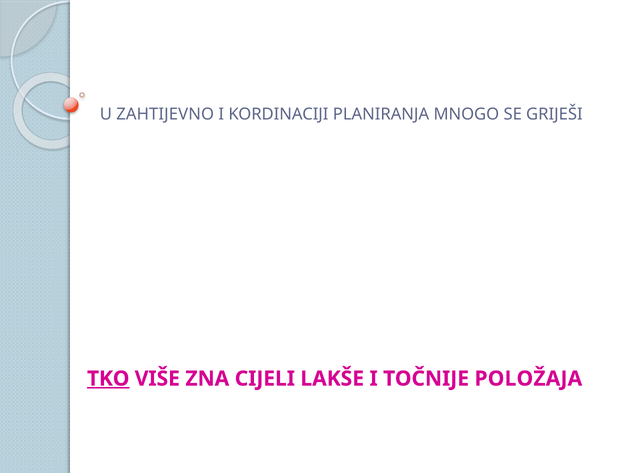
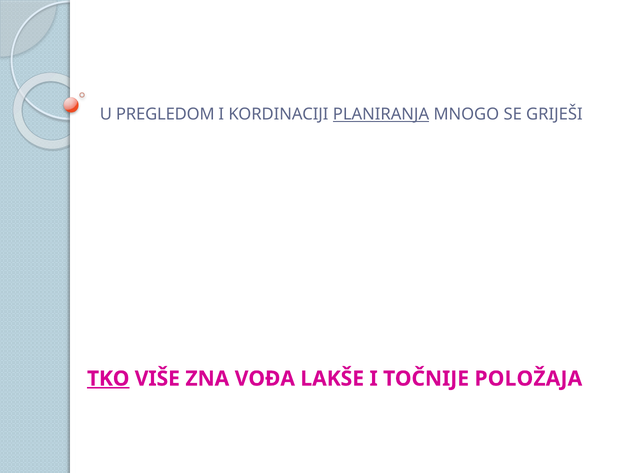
ZAHTIJEVNO: ZAHTIJEVNO -> PREGLEDOM
PLANIRANJA underline: none -> present
CIJELI: CIJELI -> VOĐA
